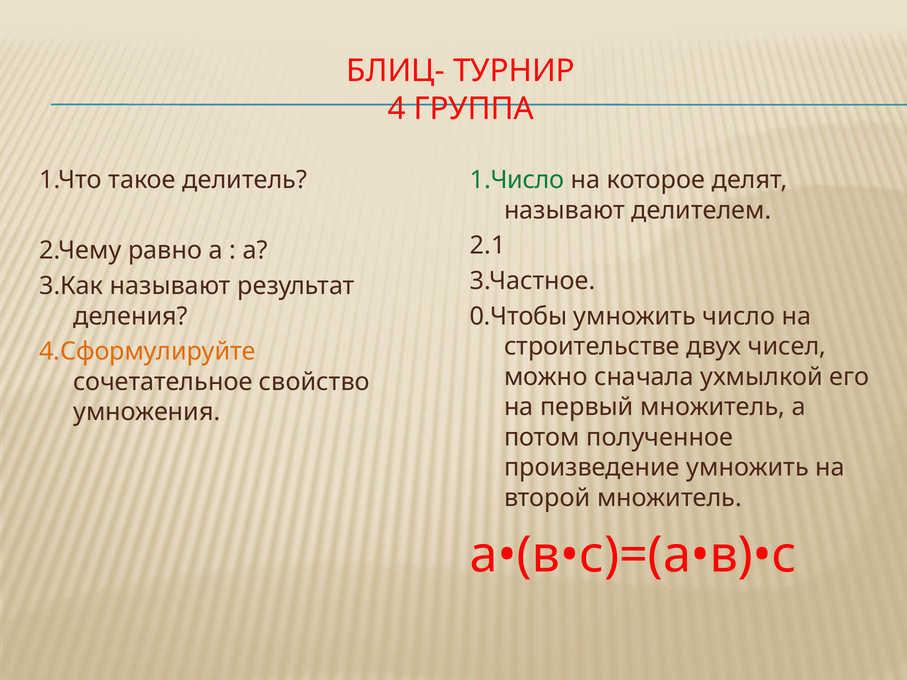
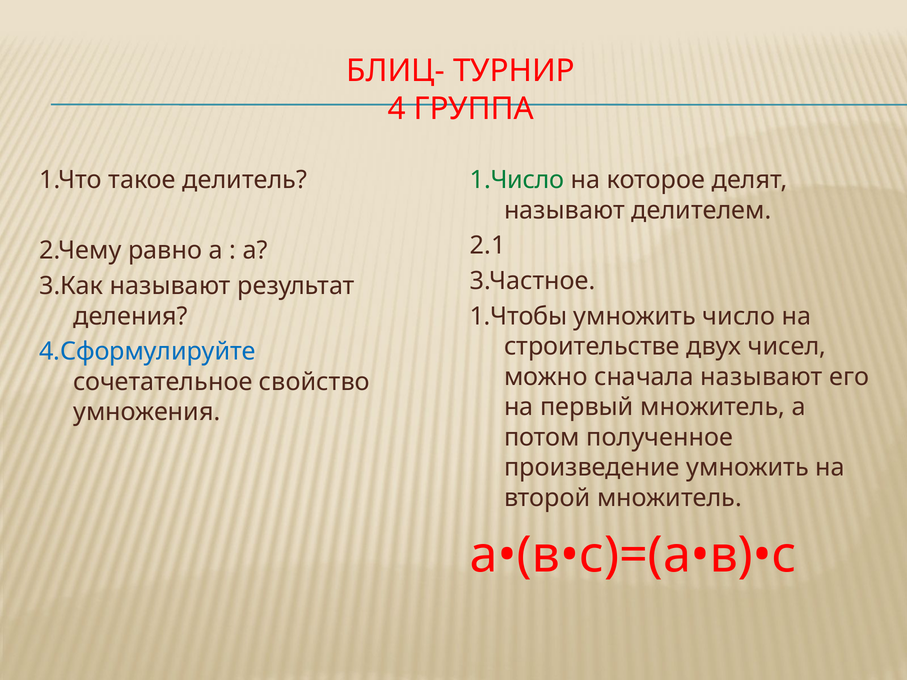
0.Чтобы: 0.Чтобы -> 1.Чтобы
4.Сформулируйте colour: orange -> blue
сначала ухмылкой: ухмылкой -> называют
